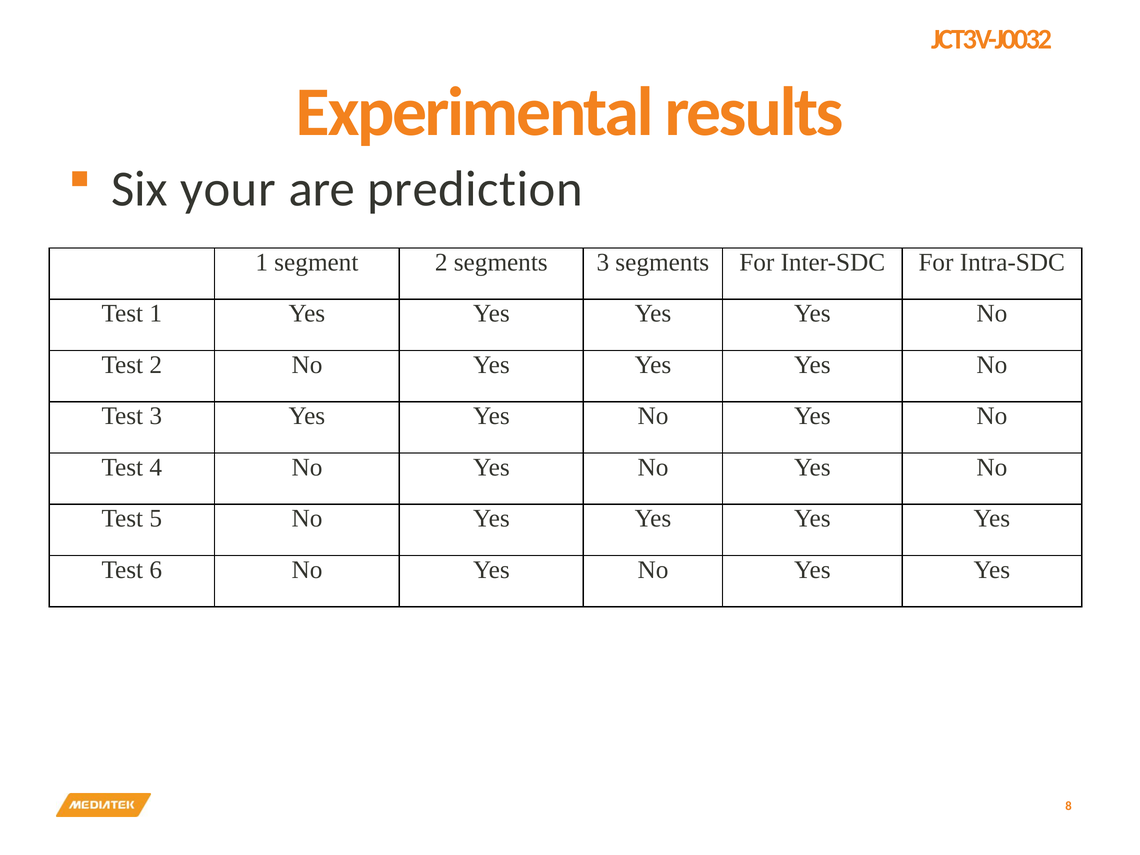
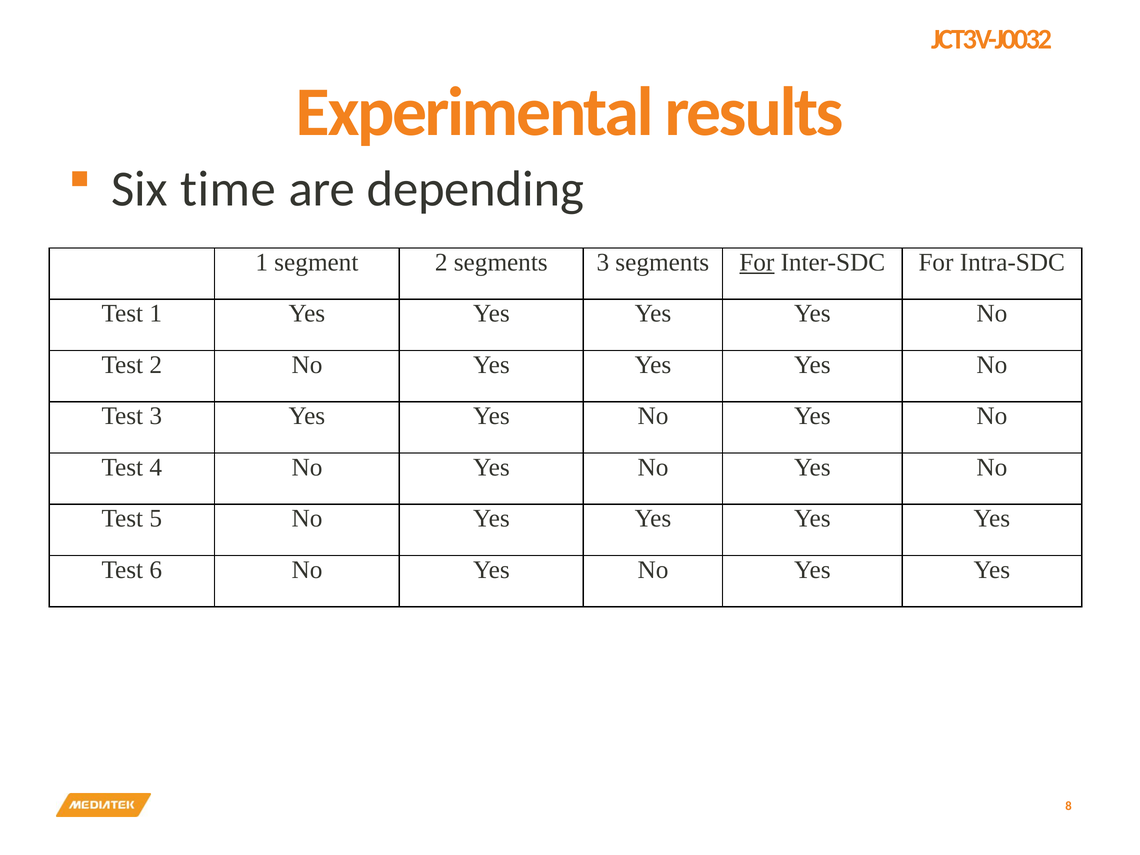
your: your -> time
prediction: prediction -> depending
For at (757, 262) underline: none -> present
